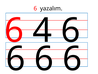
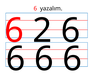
4: 4 -> 2
